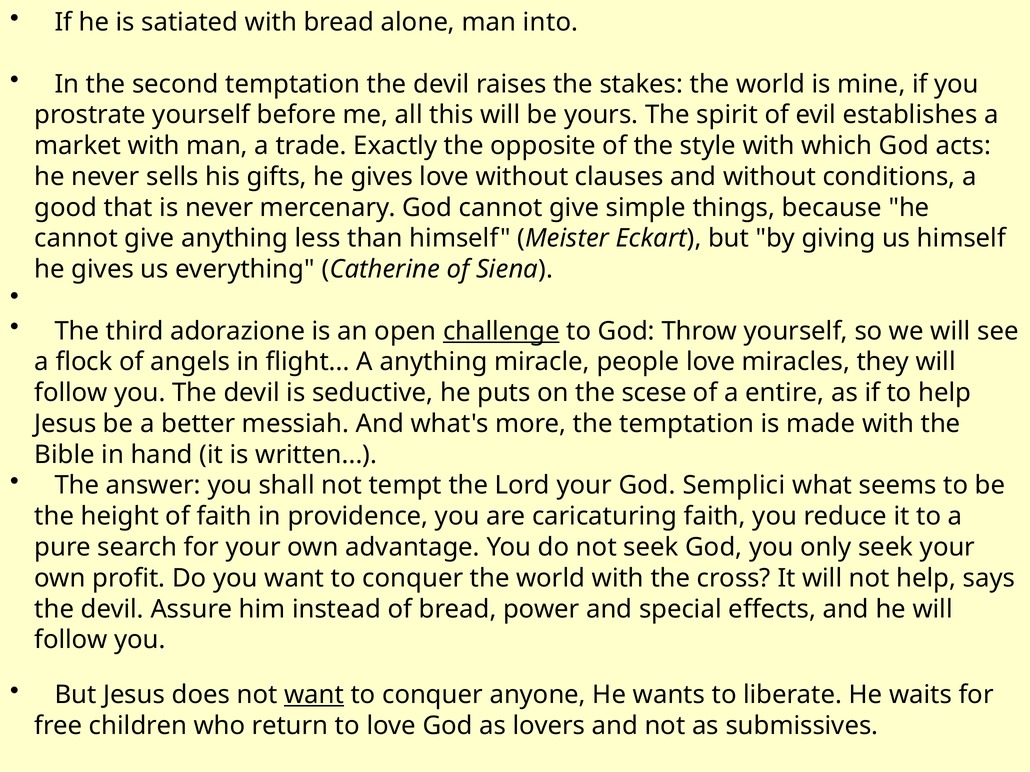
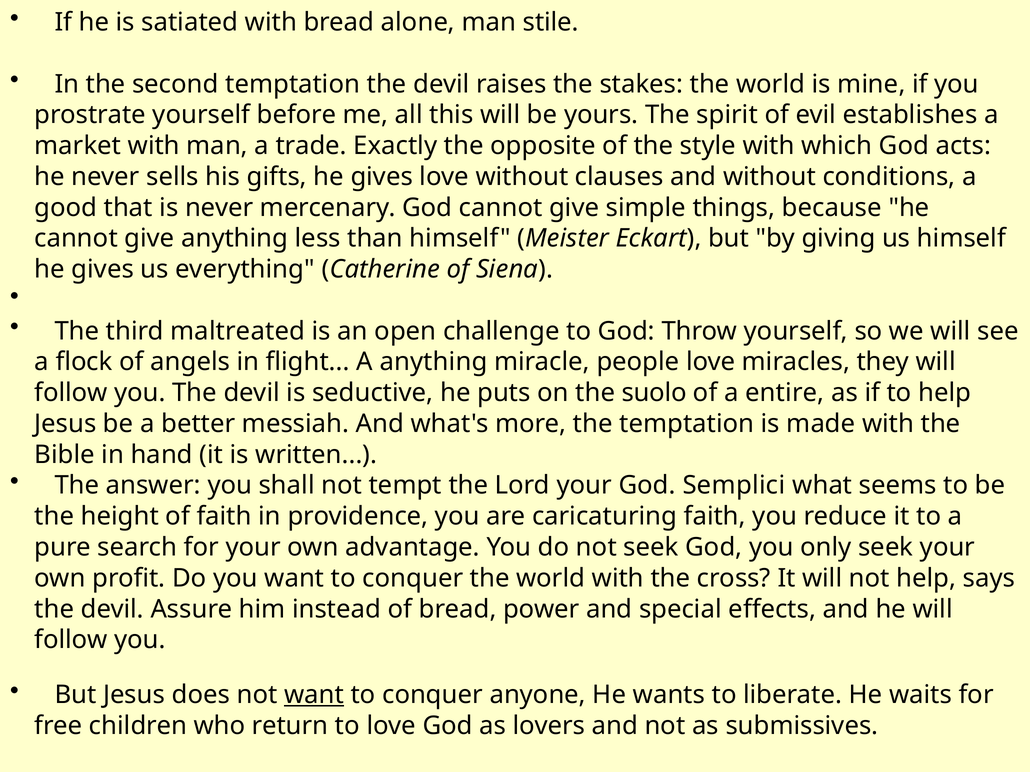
into: into -> stile
adorazione: adorazione -> maltreated
challenge underline: present -> none
scese: scese -> suolo
